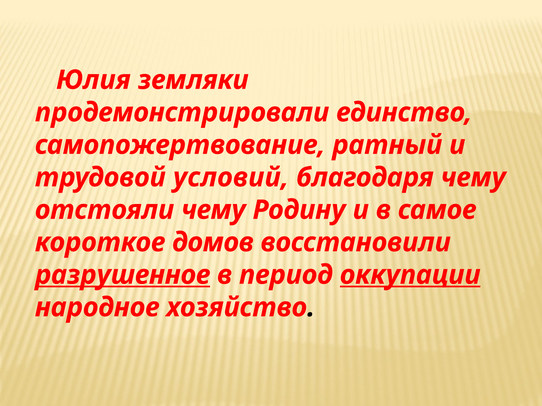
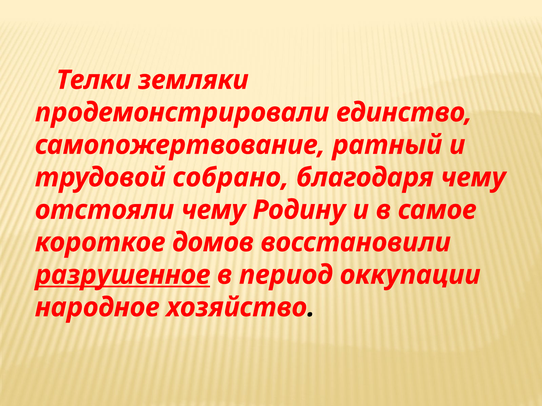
Юлия: Юлия -> Телки
условий: условий -> собрано
оккупации underline: present -> none
